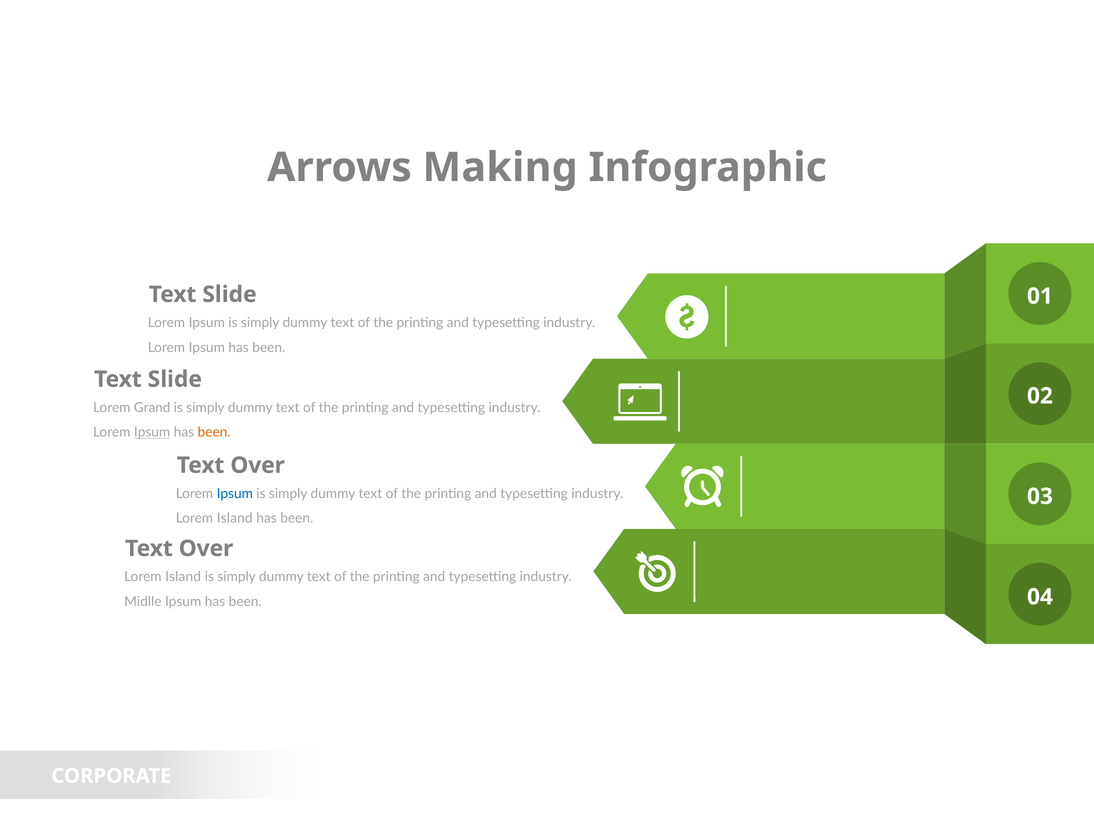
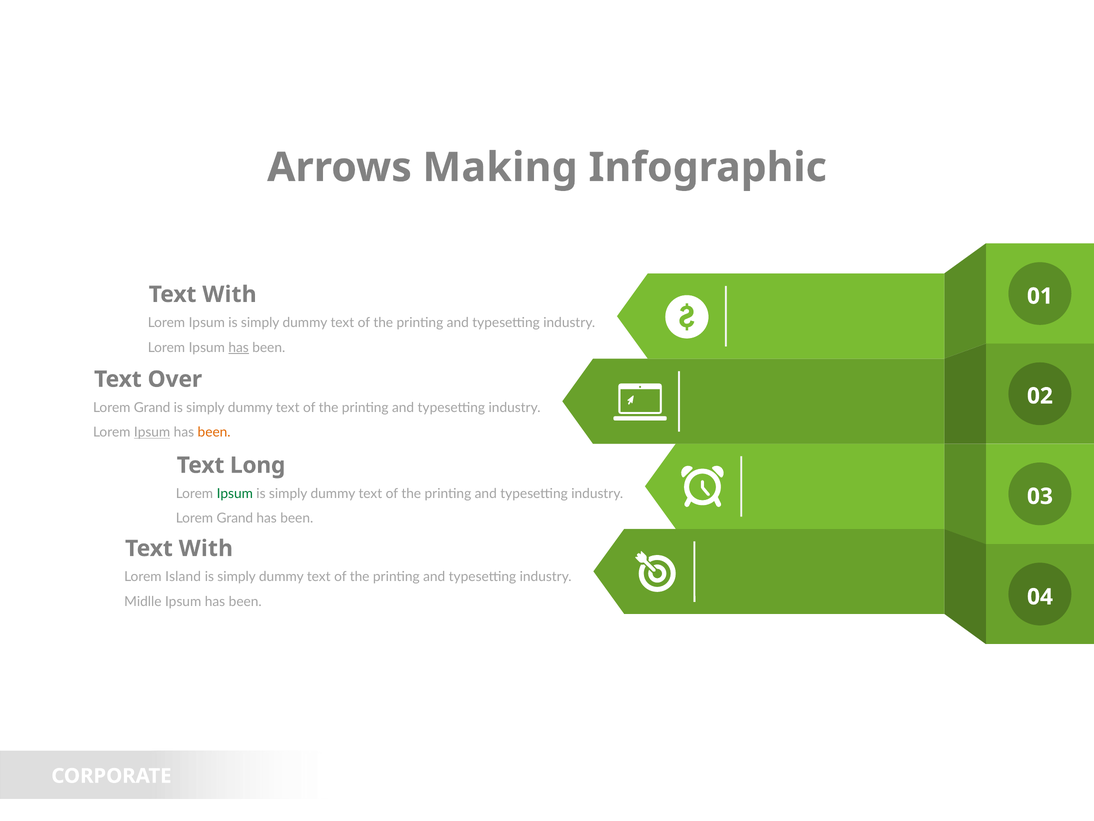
Slide at (230, 294): Slide -> With
has at (239, 347) underline: none -> present
Slide at (175, 379): Slide -> Over
Over at (258, 465): Over -> Long
Ipsum at (235, 493) colour: blue -> green
Island at (235, 518): Island -> Grand
Over at (206, 548): Over -> With
